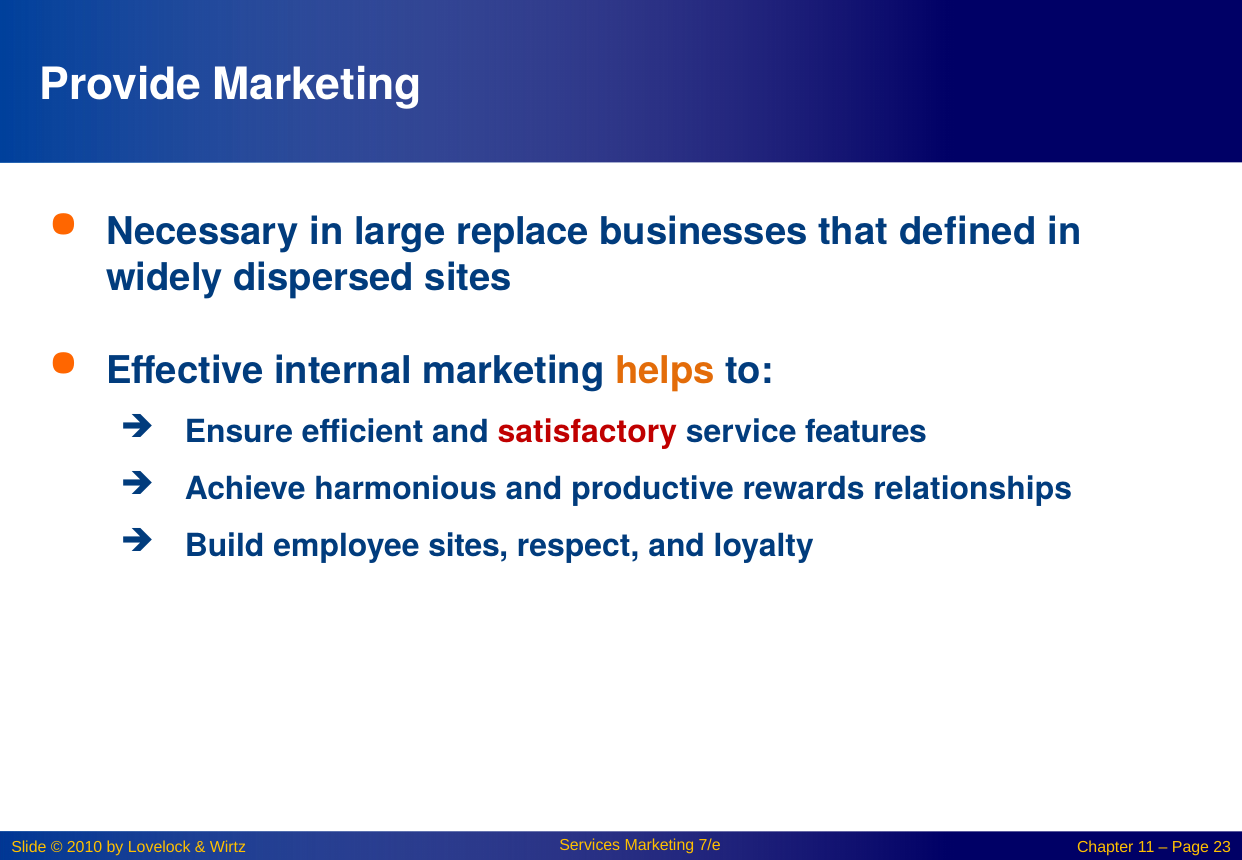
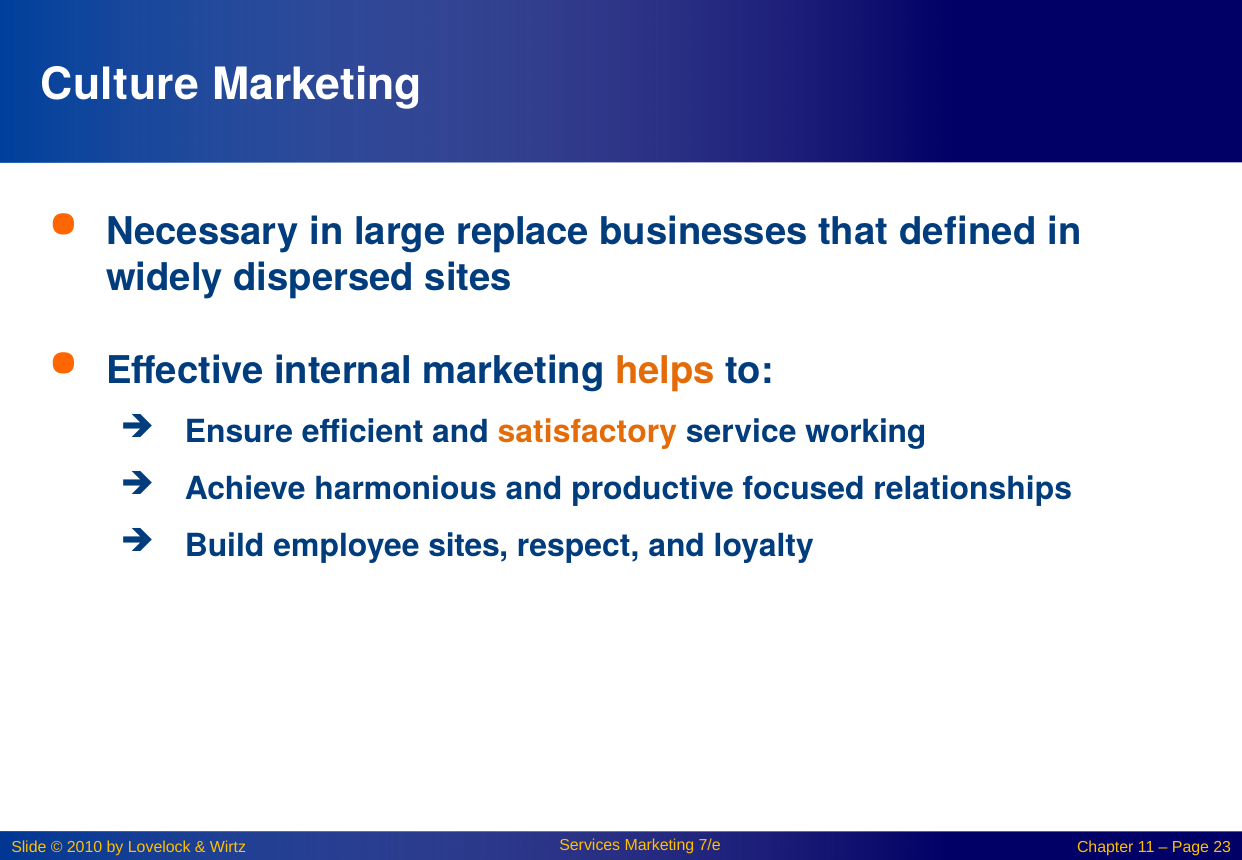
Provide: Provide -> Culture
satisfactory colour: red -> orange
features: features -> working
rewards: rewards -> focused
